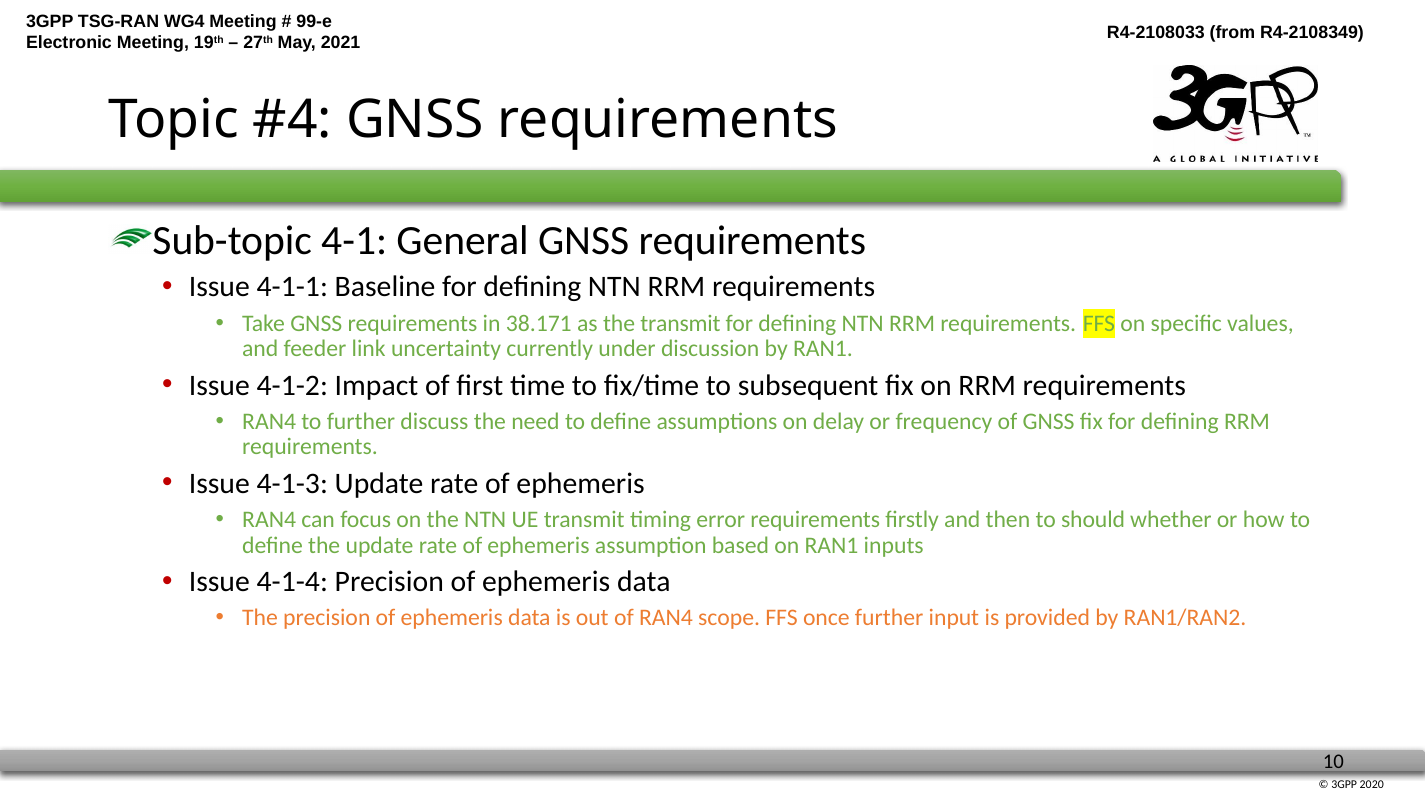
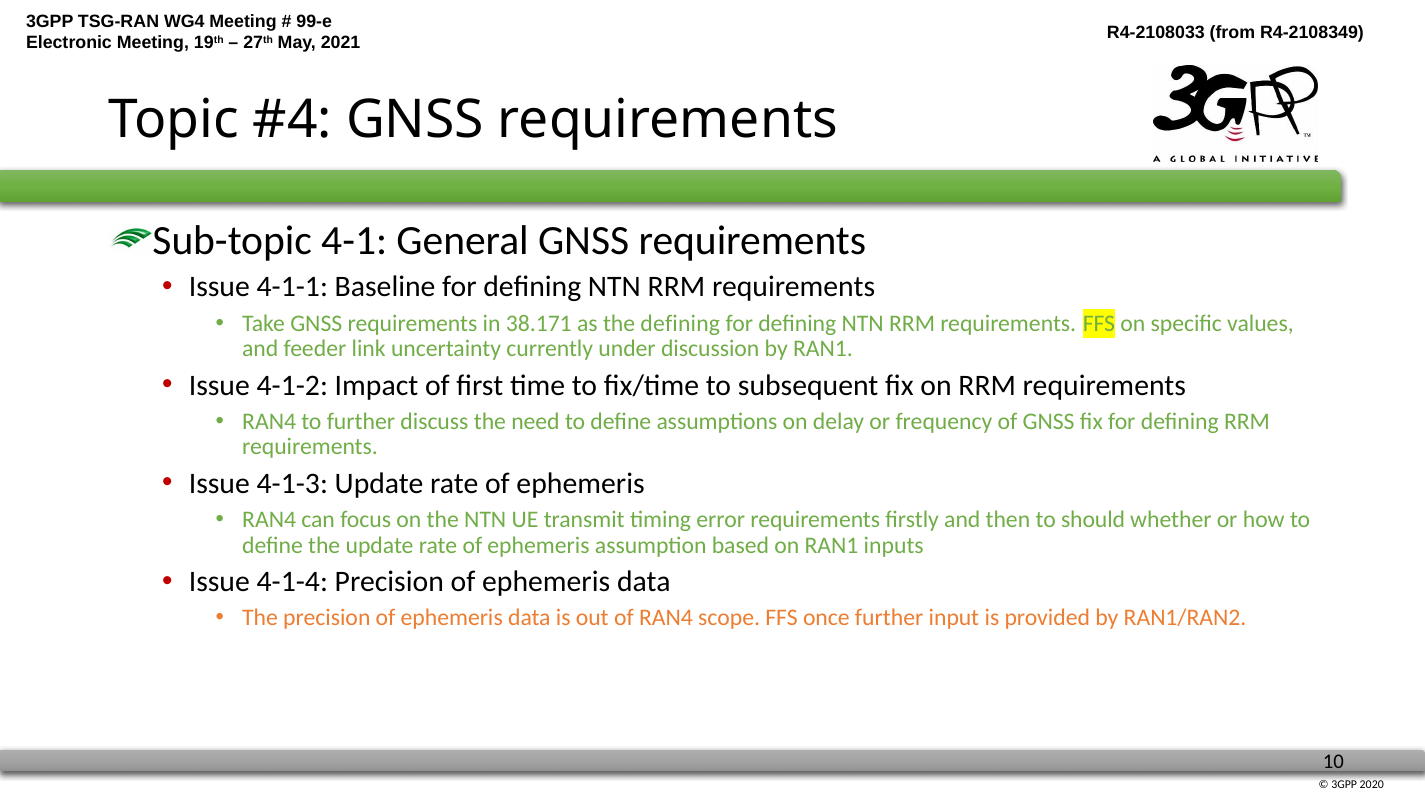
the transmit: transmit -> defining
